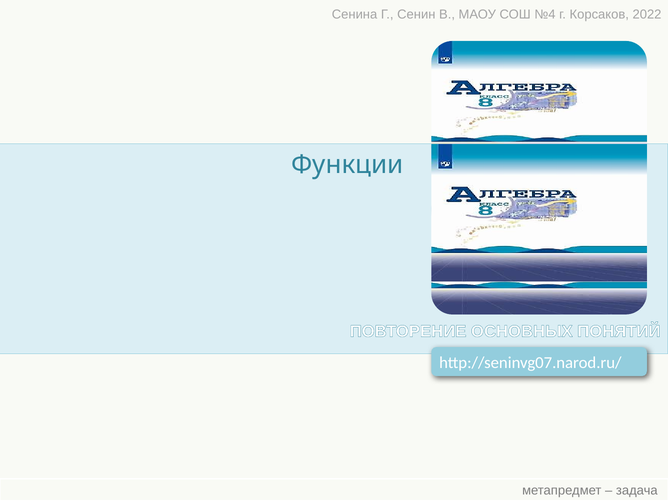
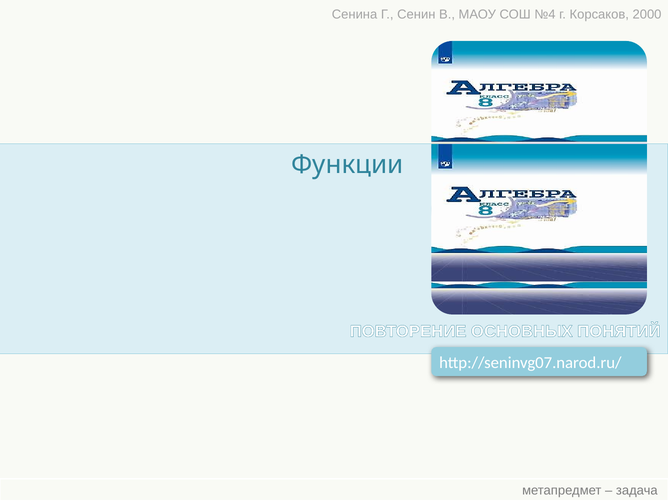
2022: 2022 -> 2000
